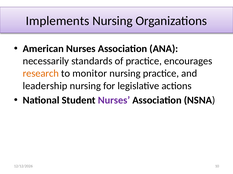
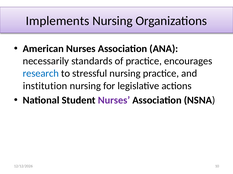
research colour: orange -> blue
monitor: monitor -> stressful
leadership: leadership -> institution
